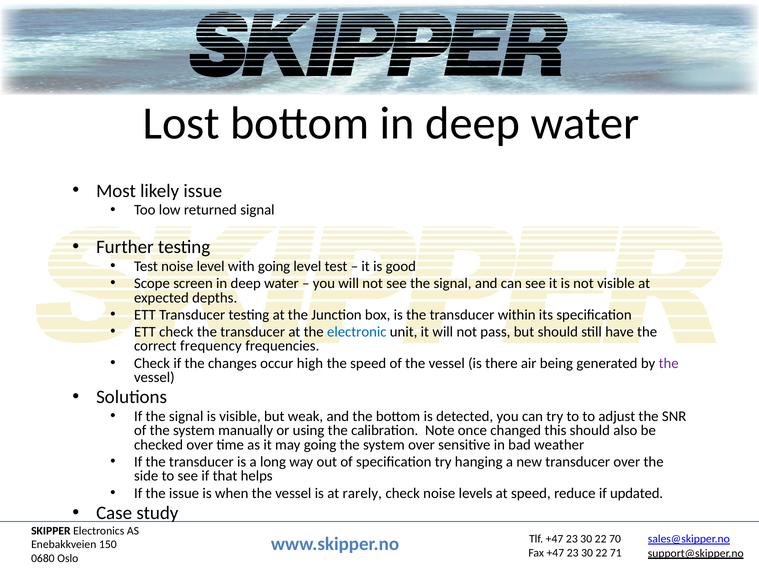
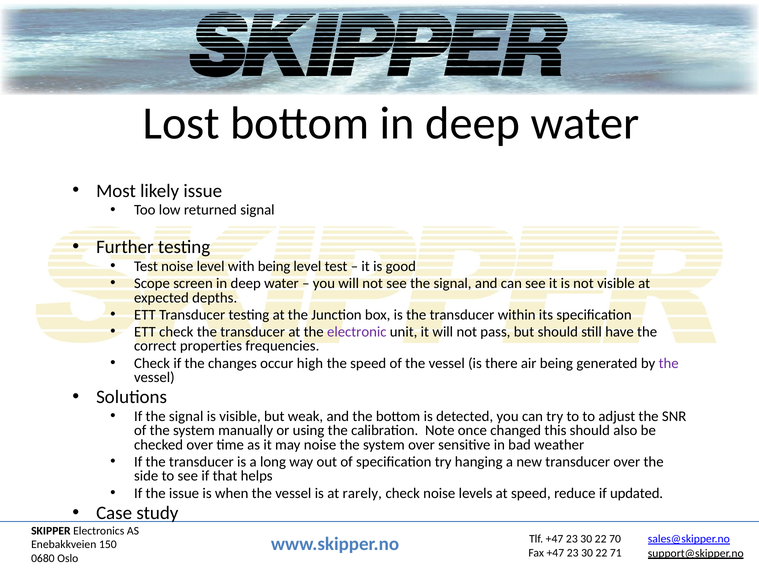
with going: going -> being
electronic colour: blue -> purple
frequency: frequency -> properties
may going: going -> noise
